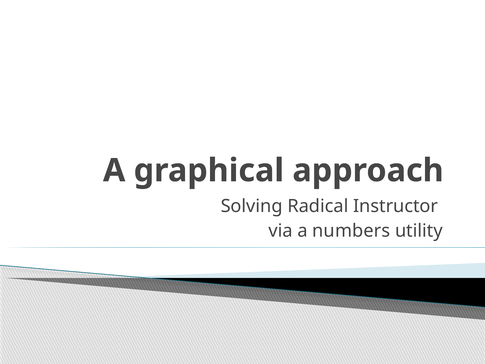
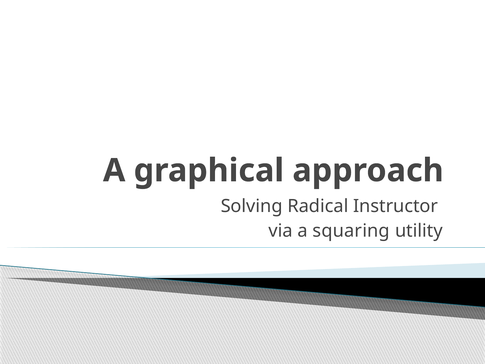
numbers: numbers -> squaring
